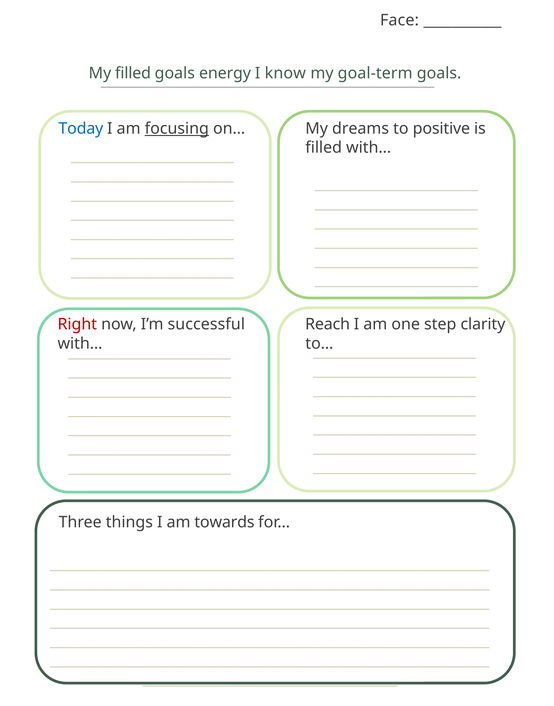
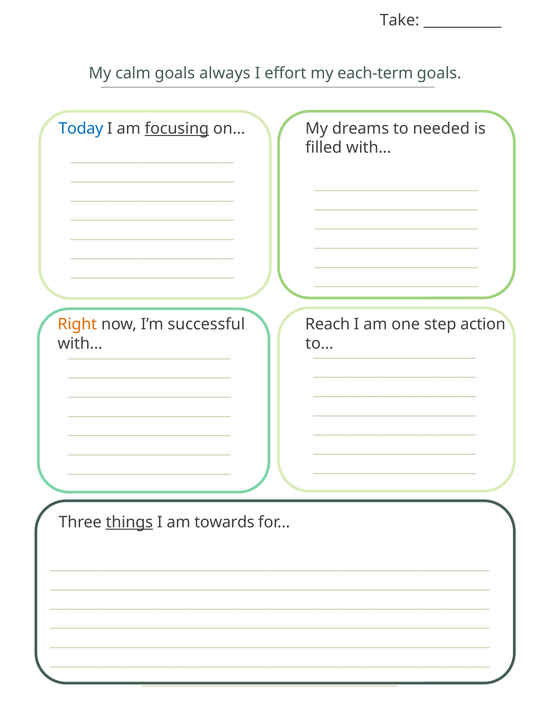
Face: Face -> Take
My filled: filled -> calm
energy: energy -> always
know: know -> effort
goal-term: goal-term -> each-term
positive: positive -> needed
Right colour: red -> orange
clarity: clarity -> action
things underline: none -> present
